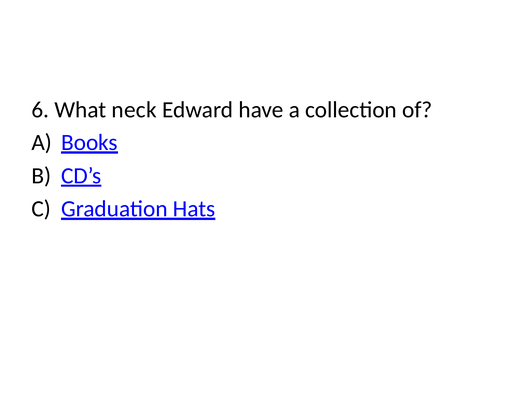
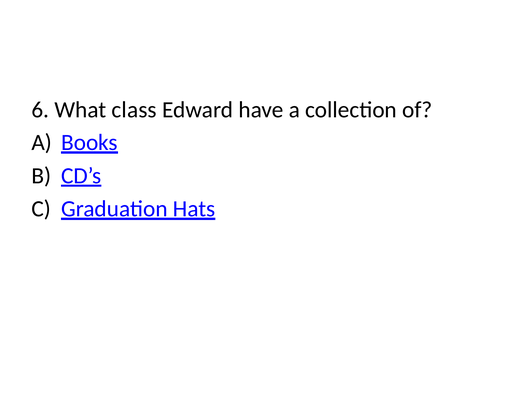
neck: neck -> class
